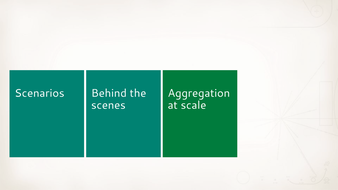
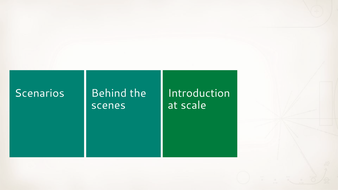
Aggregation: Aggregation -> Introduction
